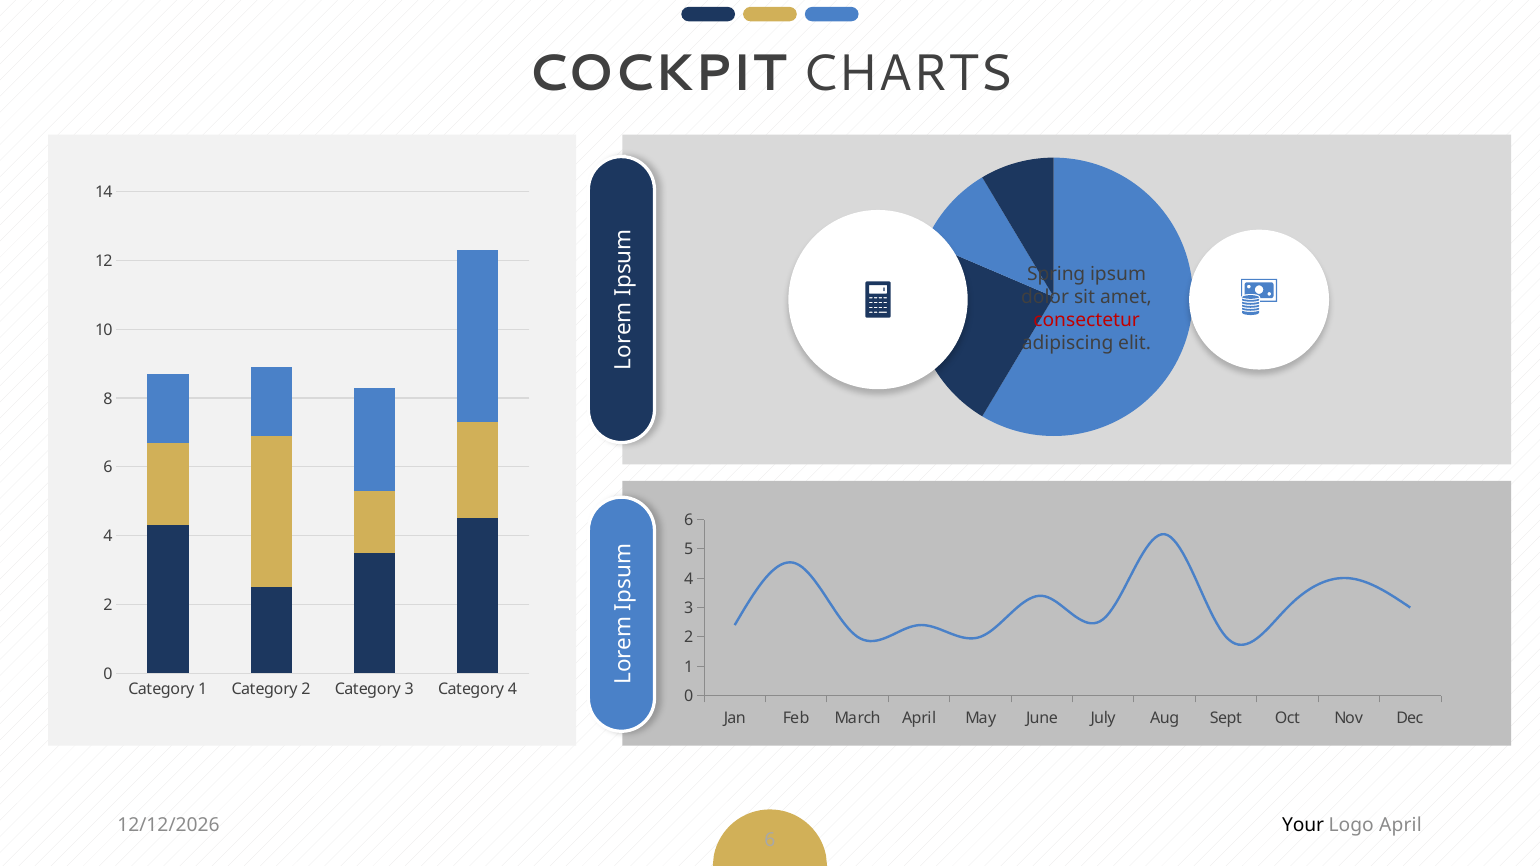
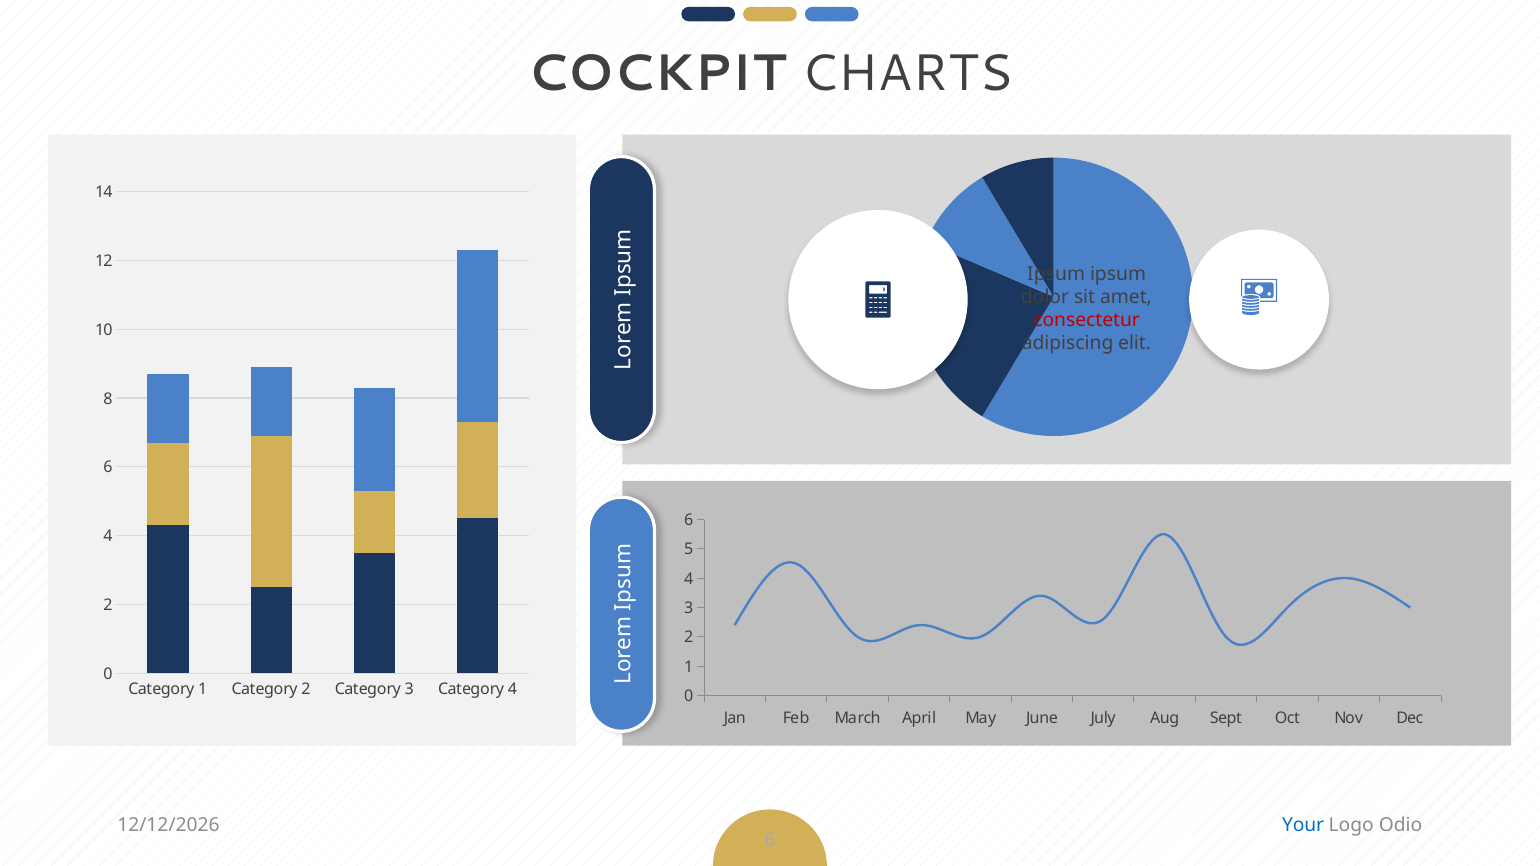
Spring at (1056, 274): Spring -> Ipsum
Your colour: black -> blue
Logo April: April -> Odio
